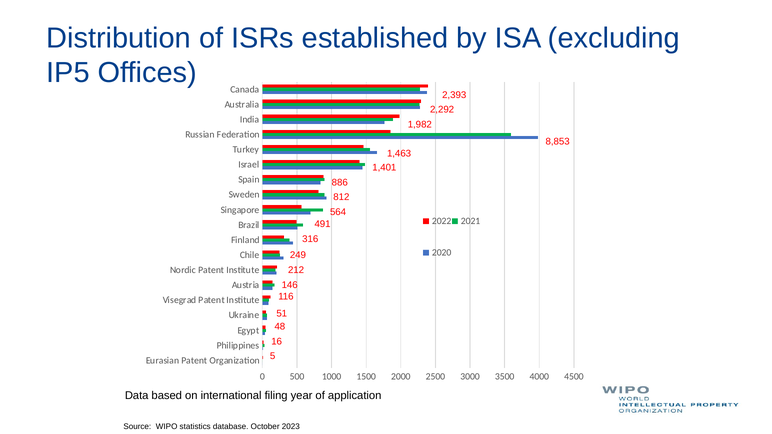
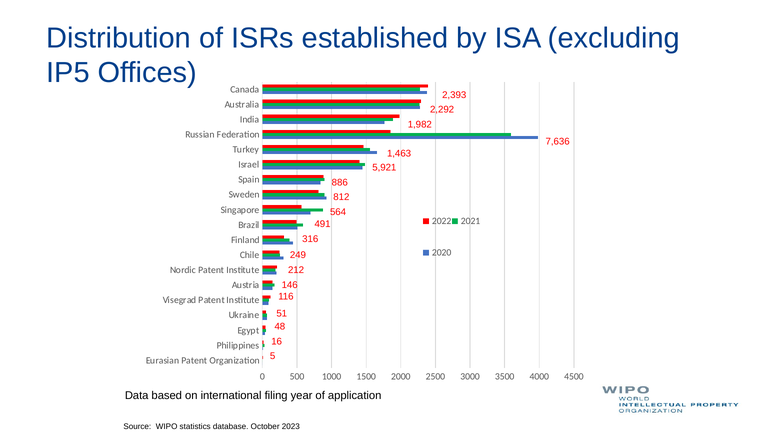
8,853: 8,853 -> 7,636
1,401: 1,401 -> 5,921
